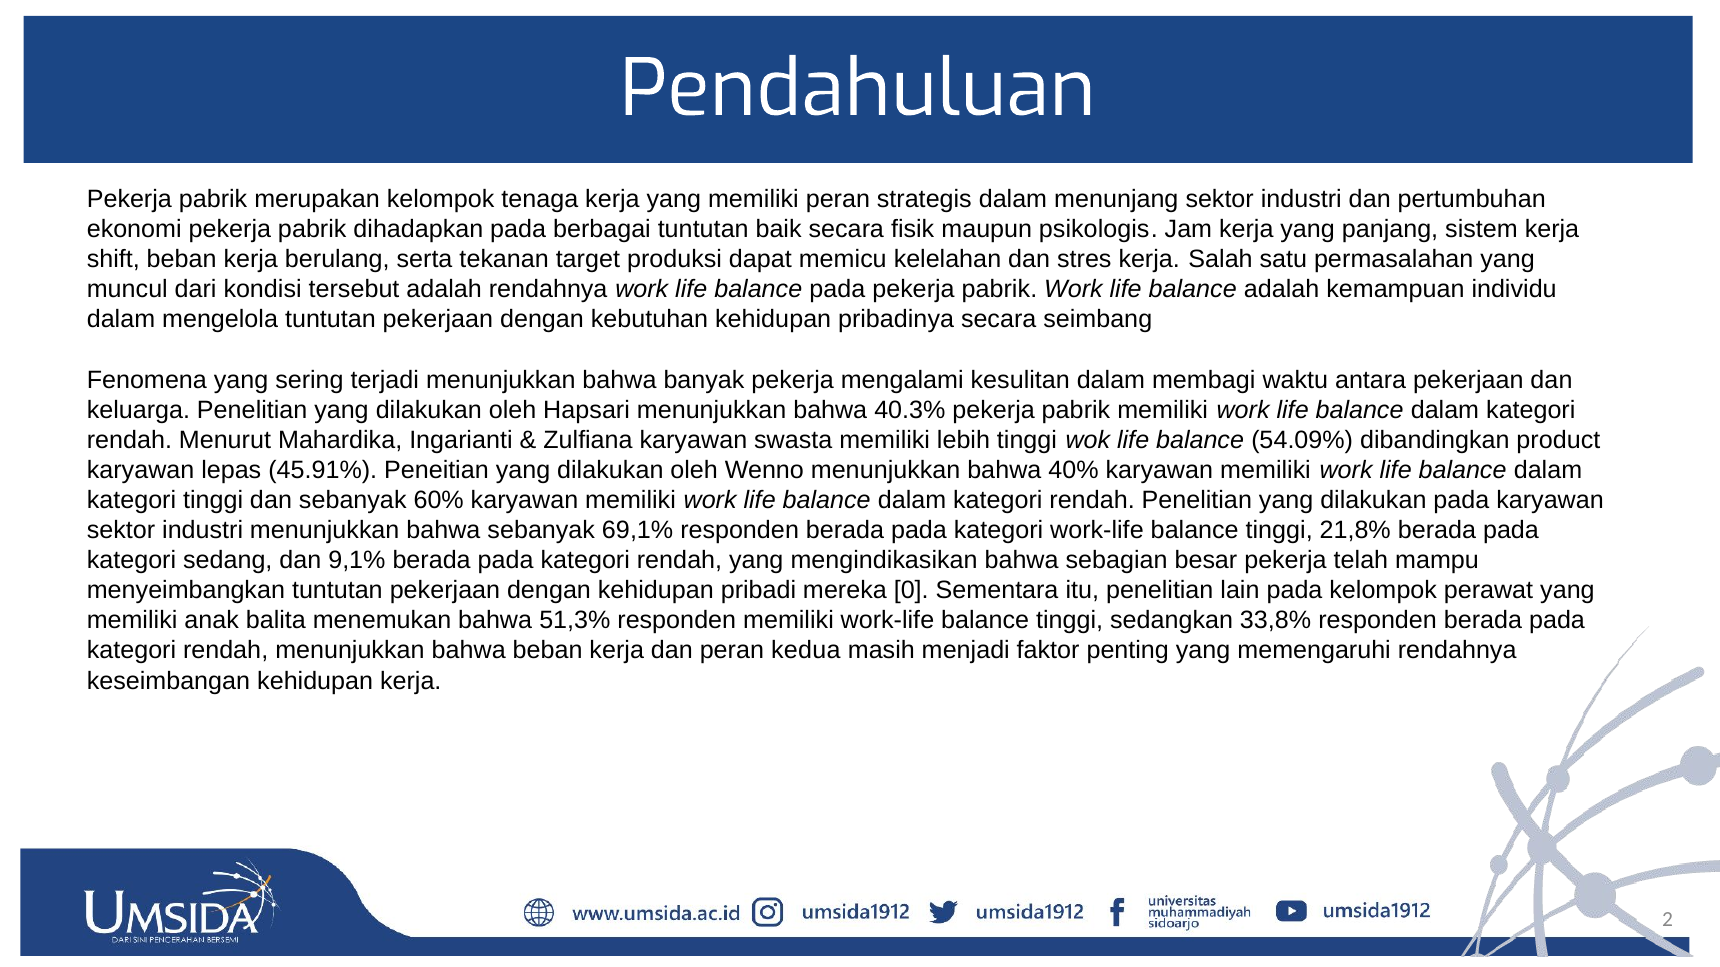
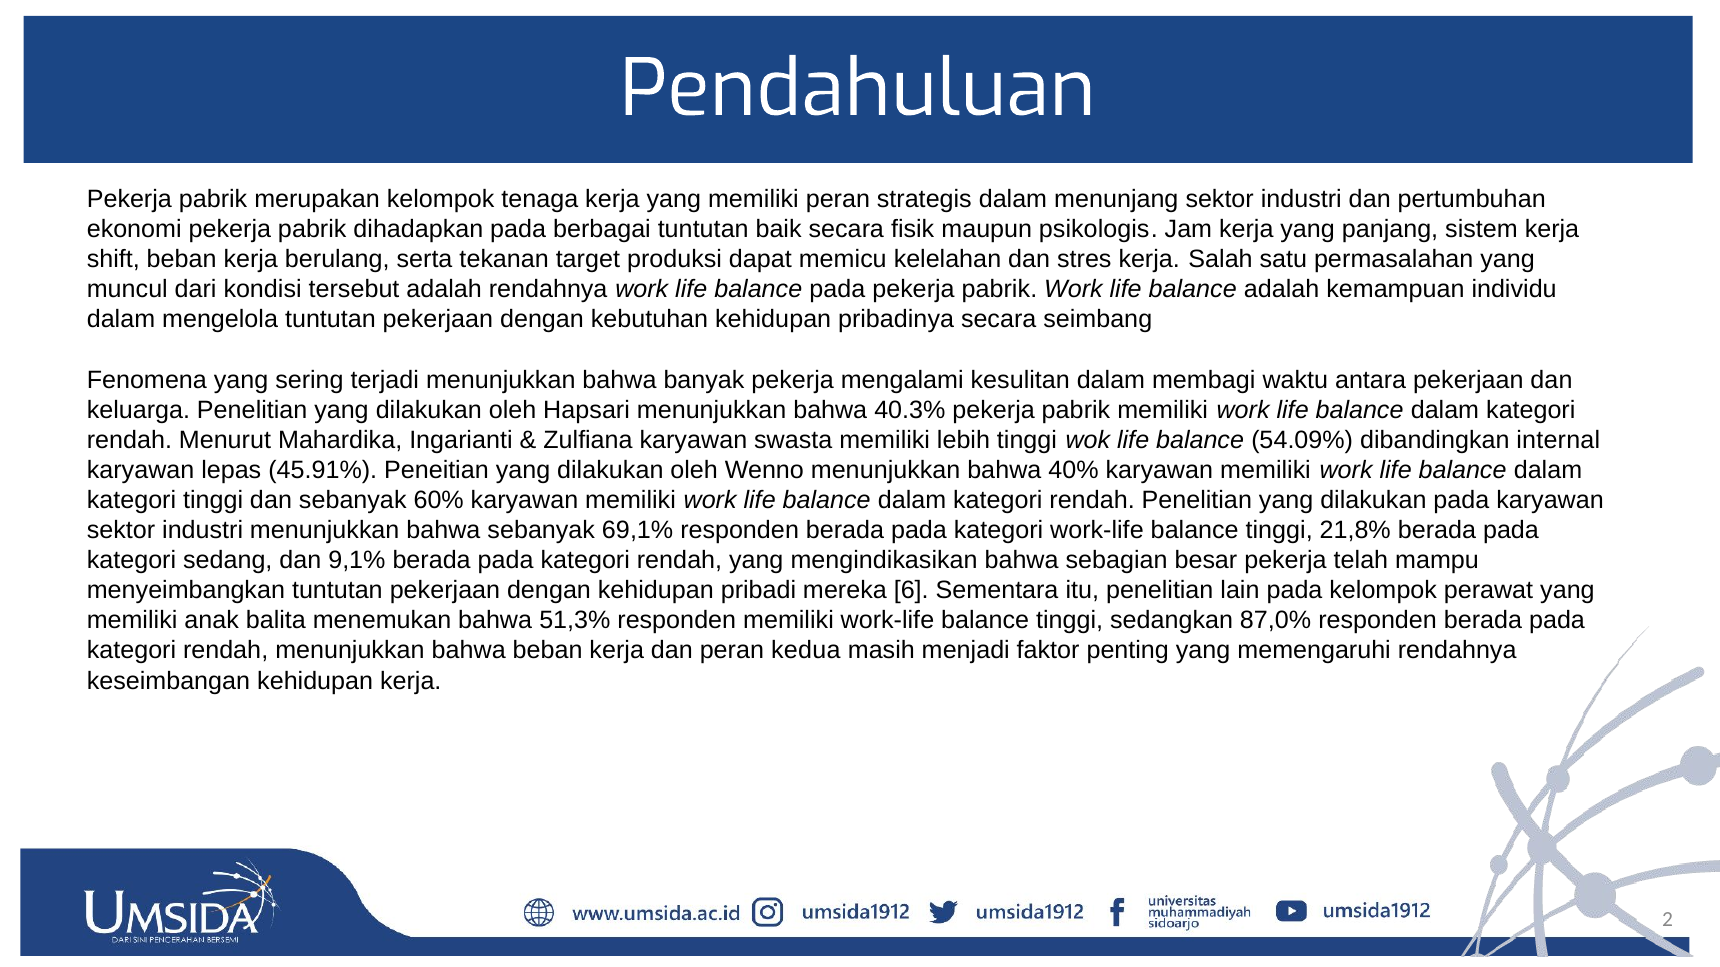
product: product -> internal
0: 0 -> 6
33,8%: 33,8% -> 87,0%
